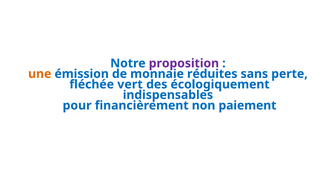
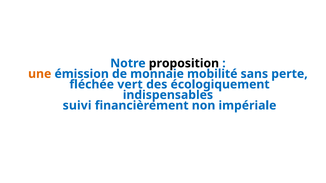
proposition colour: purple -> black
réduites: réduites -> mobilité
pour: pour -> suivi
paiement: paiement -> impériale
